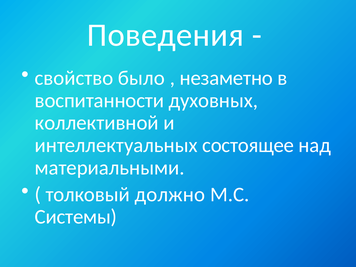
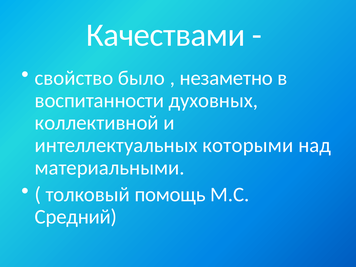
Поведения: Поведения -> Качествами
состоящее: состоящее -> которыми
должно: должно -> помощь
Системы: Системы -> Средний
